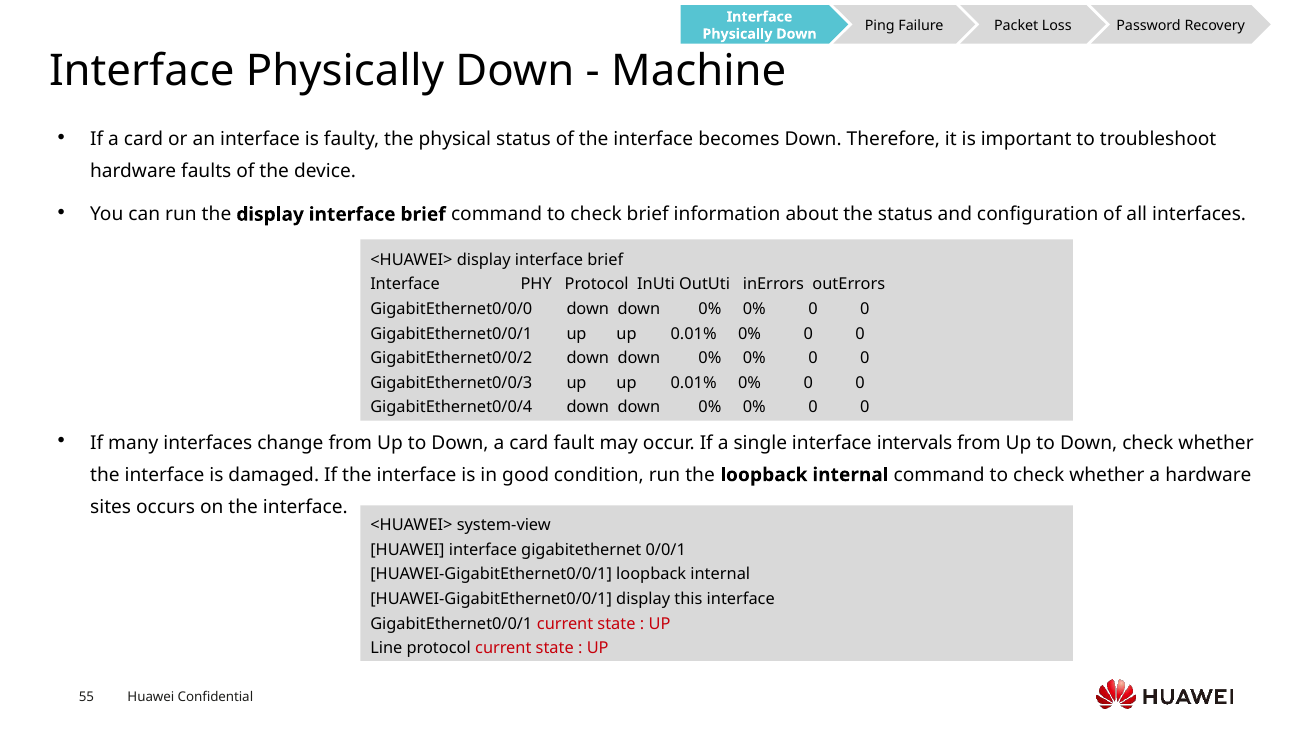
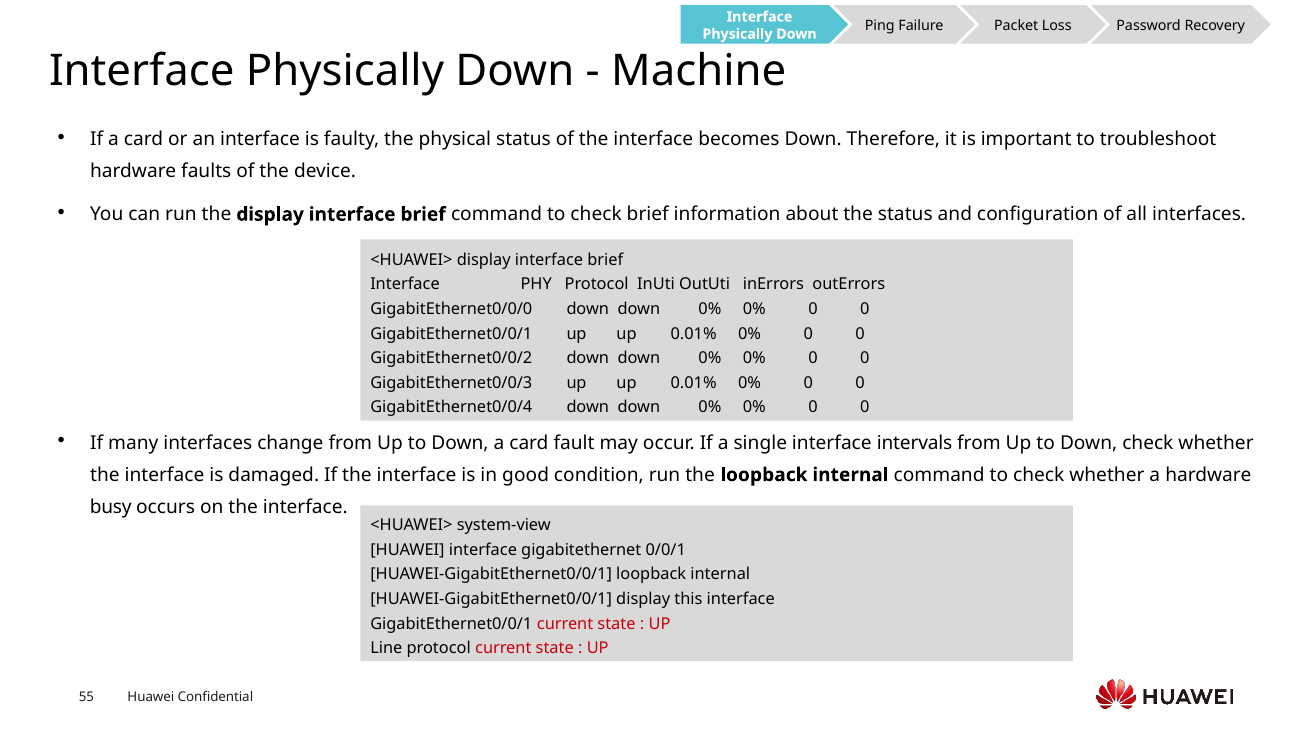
sites: sites -> busy
